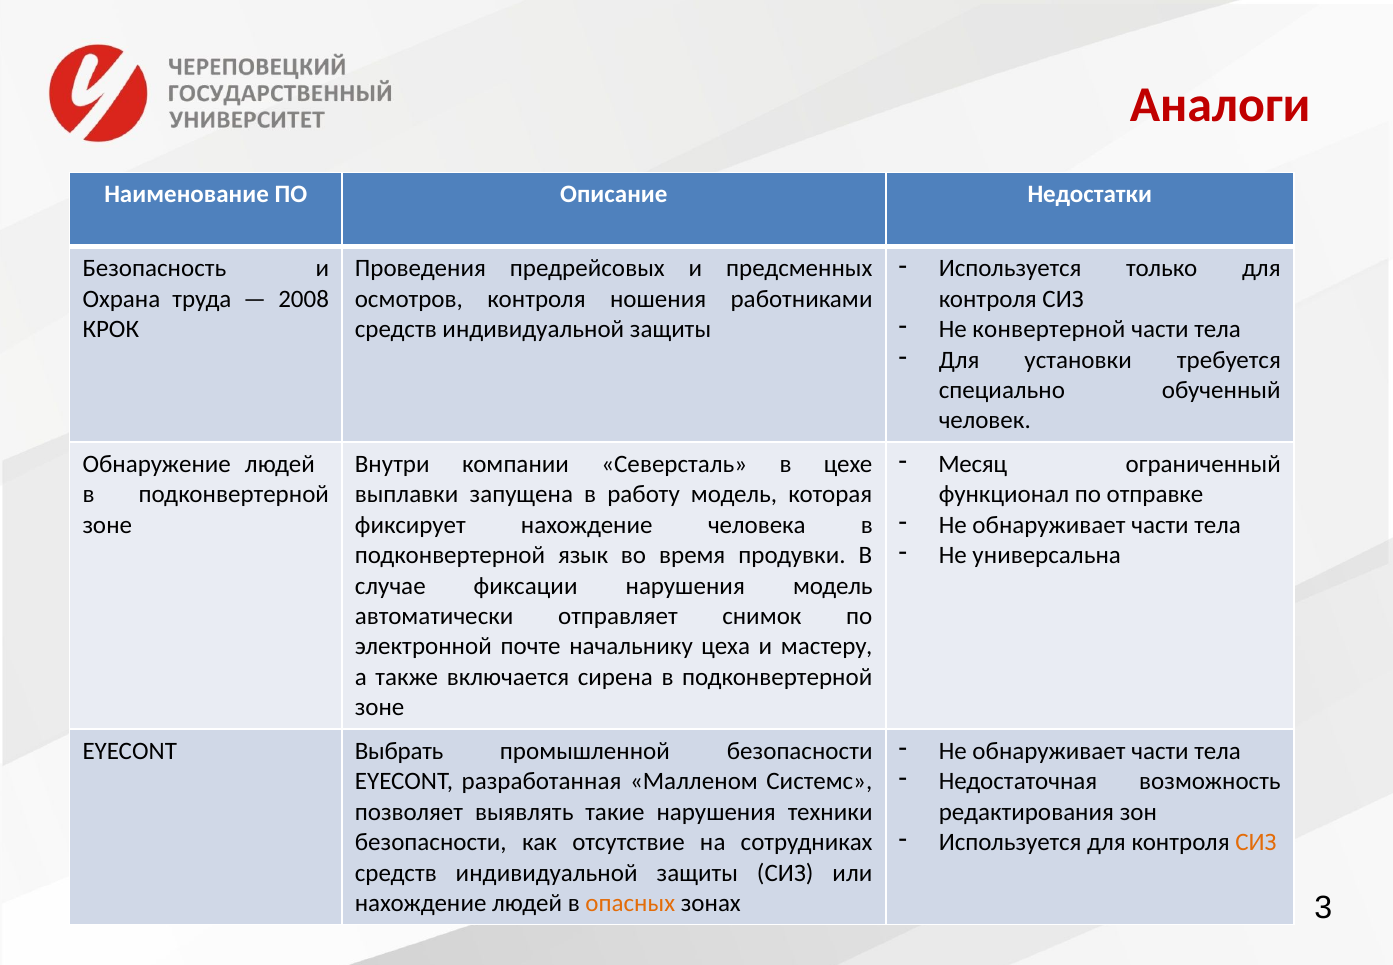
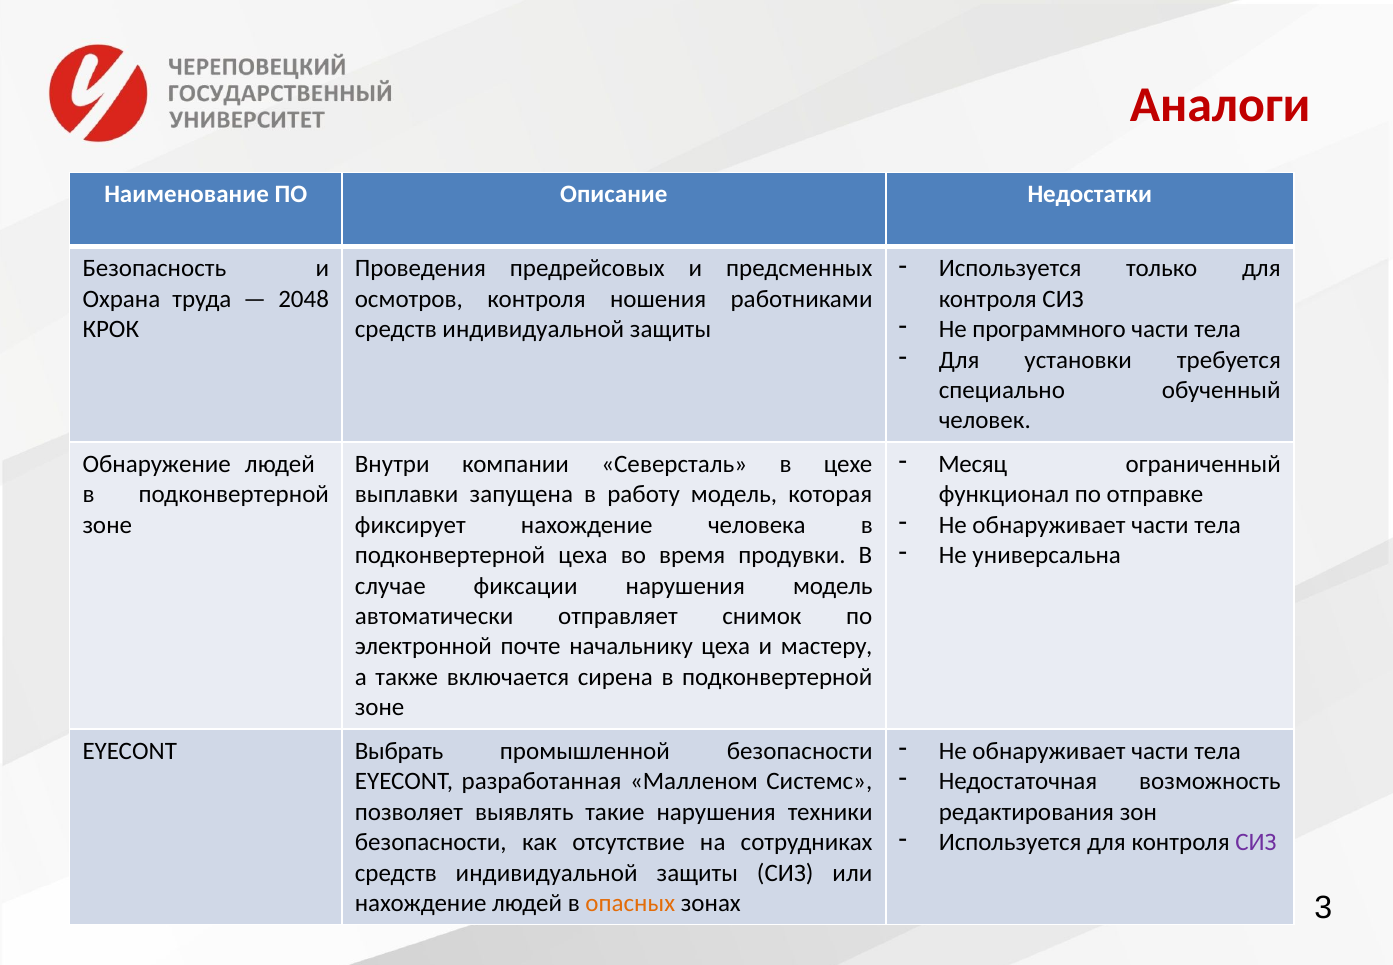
2008: 2008 -> 2048
конвертерной: конвертерной -> программного
подконвертерной язык: язык -> цеха
СИЗ at (1256, 842) colour: orange -> purple
